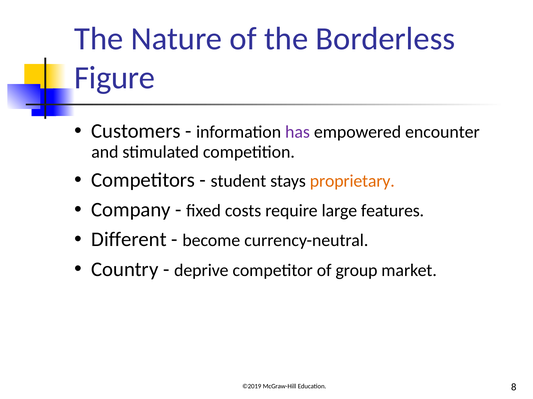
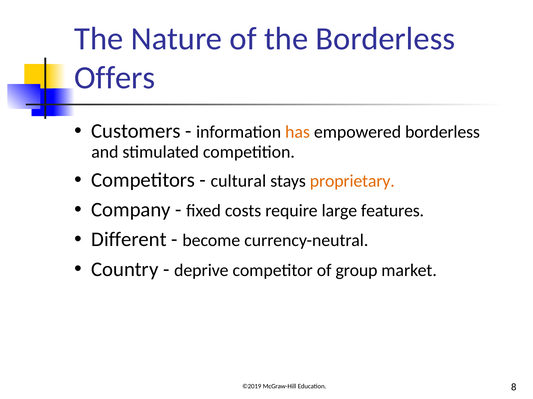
Figure: Figure -> Offers
has colour: purple -> orange
empowered encounter: encounter -> borderless
student: student -> cultural
